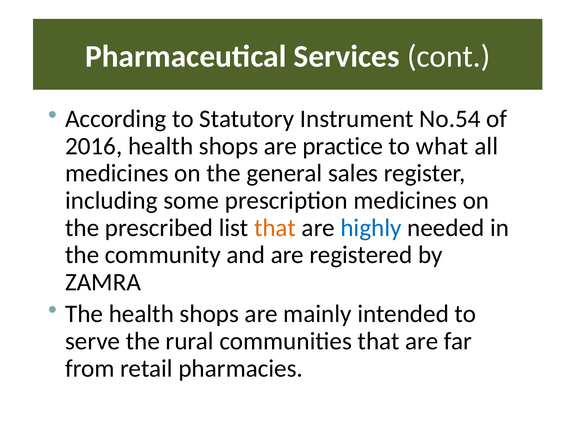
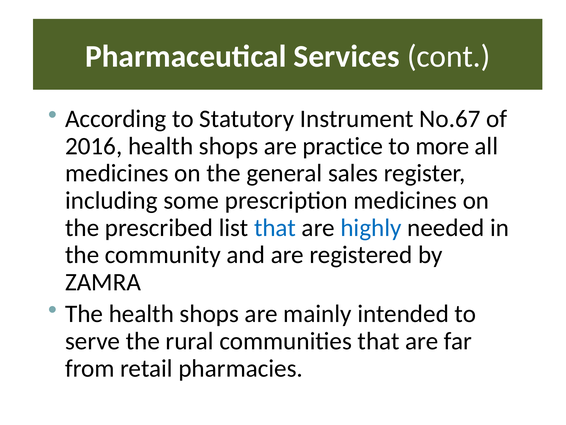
No.54: No.54 -> No.67
what: what -> more
that at (275, 227) colour: orange -> blue
